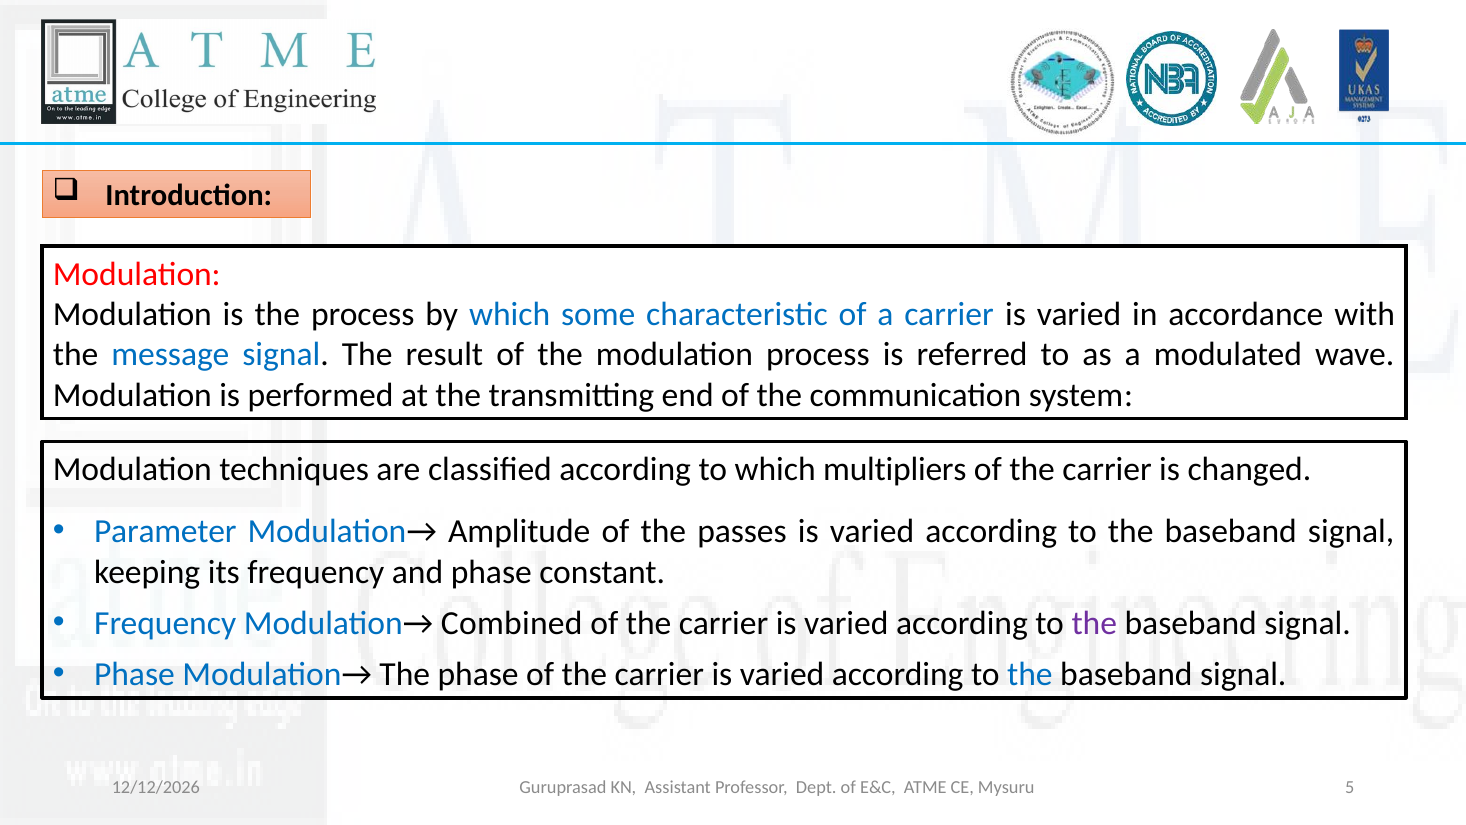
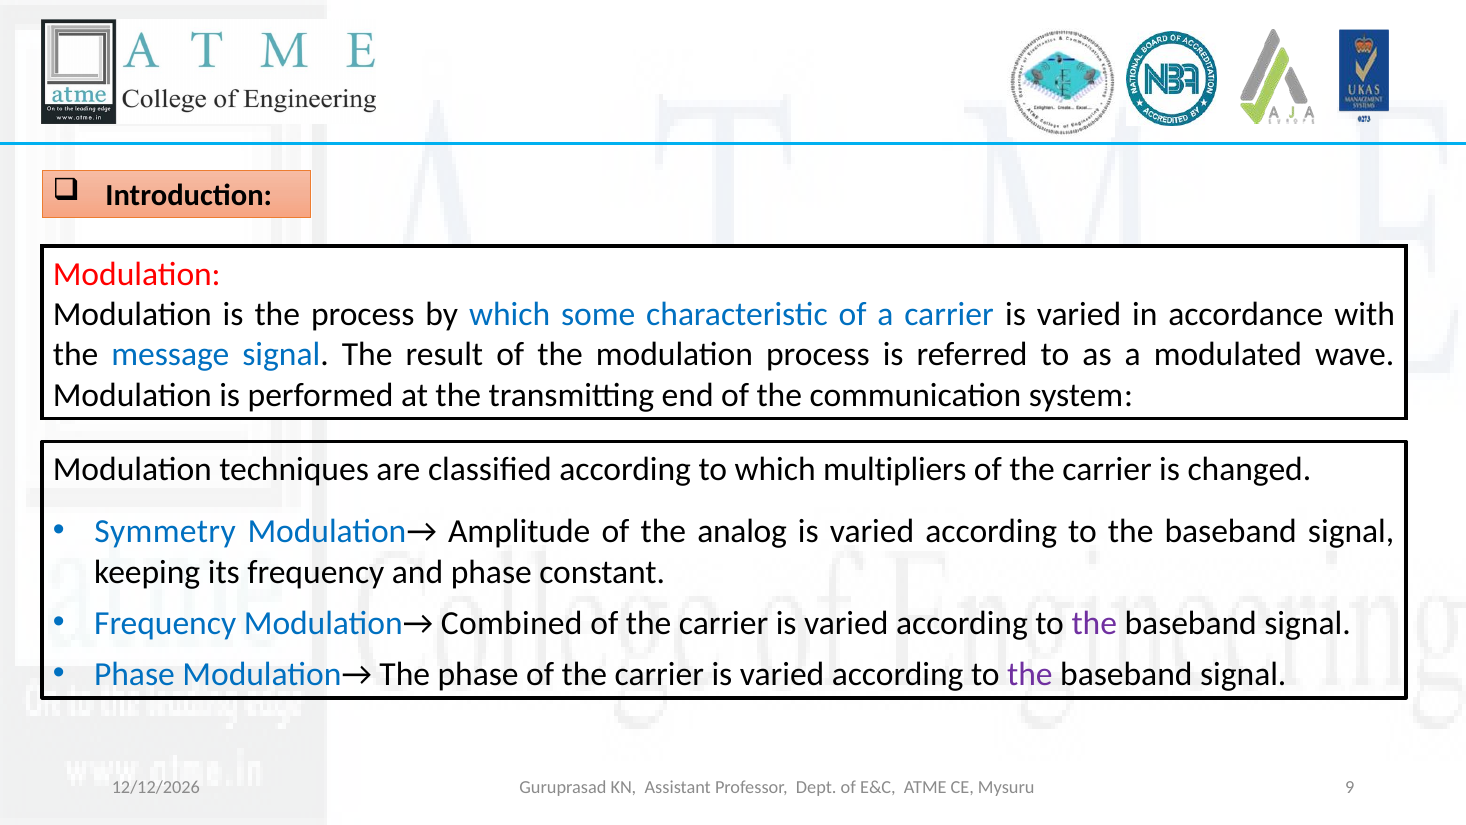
Parameter: Parameter -> Symmetry
passes: passes -> analog
the at (1030, 674) colour: blue -> purple
5: 5 -> 9
